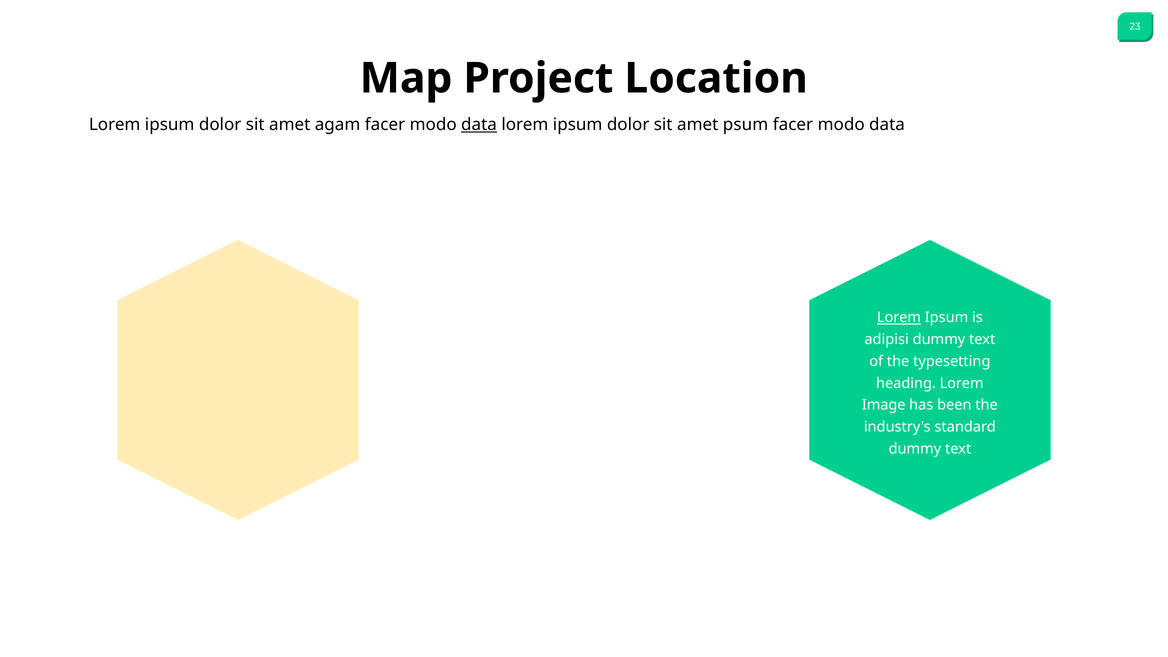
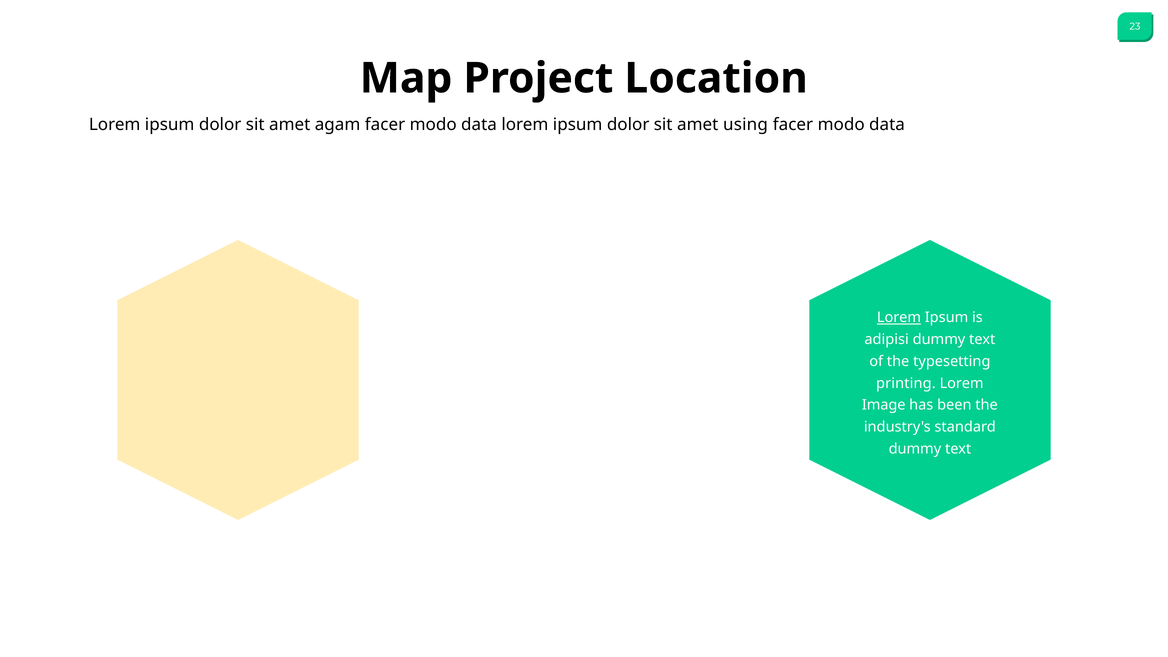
data at (479, 124) underline: present -> none
psum: psum -> using
heading: heading -> printing
